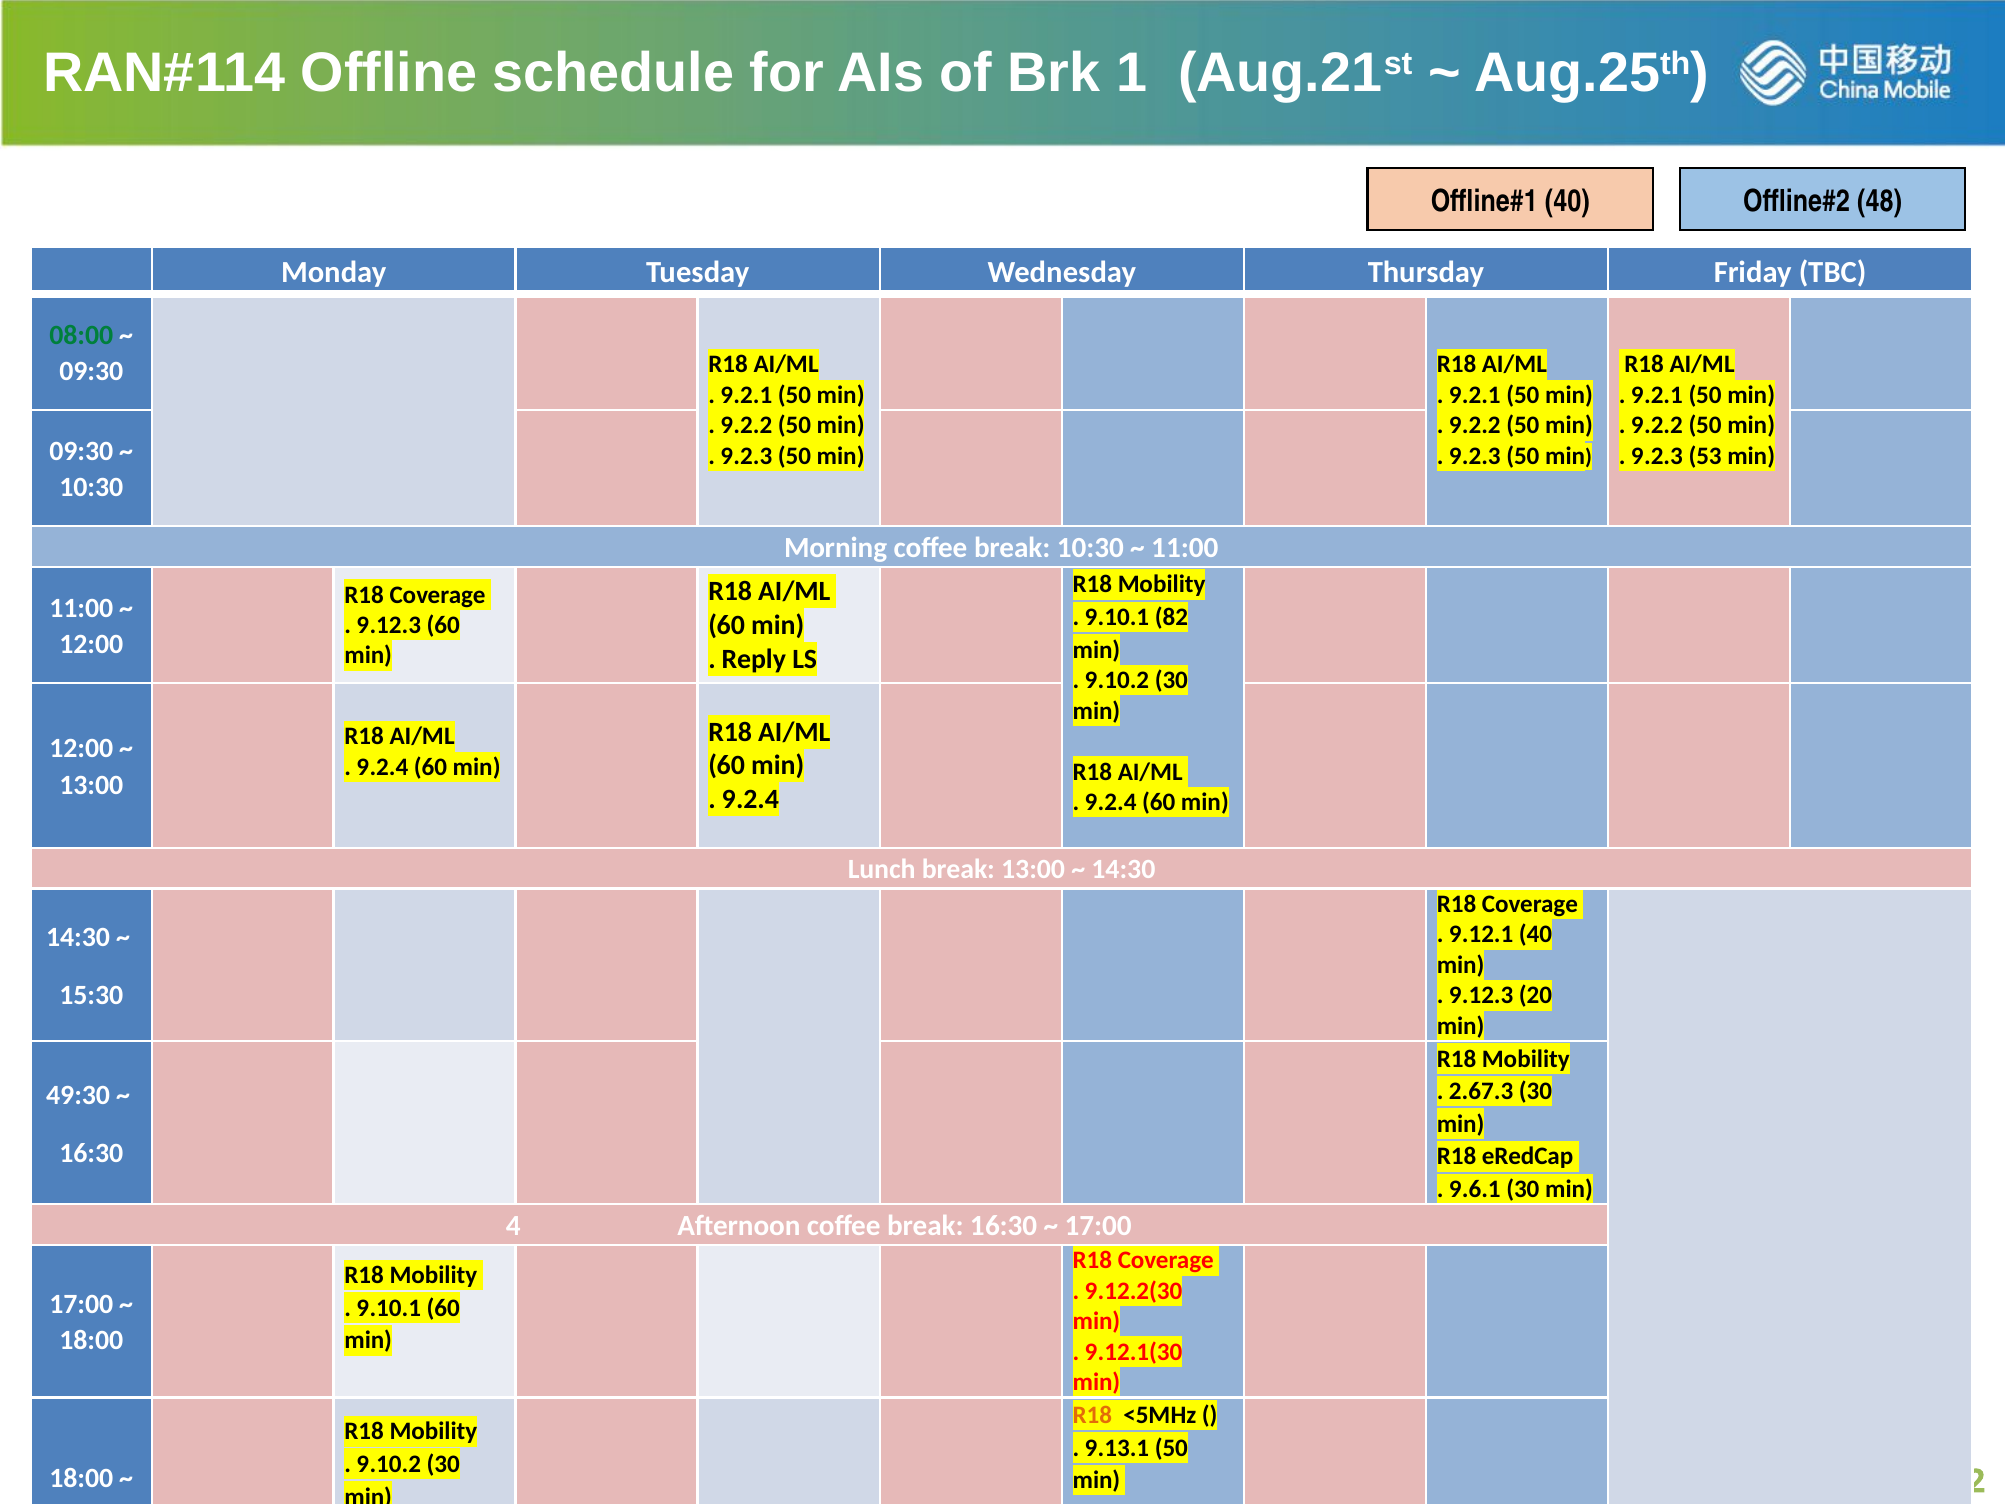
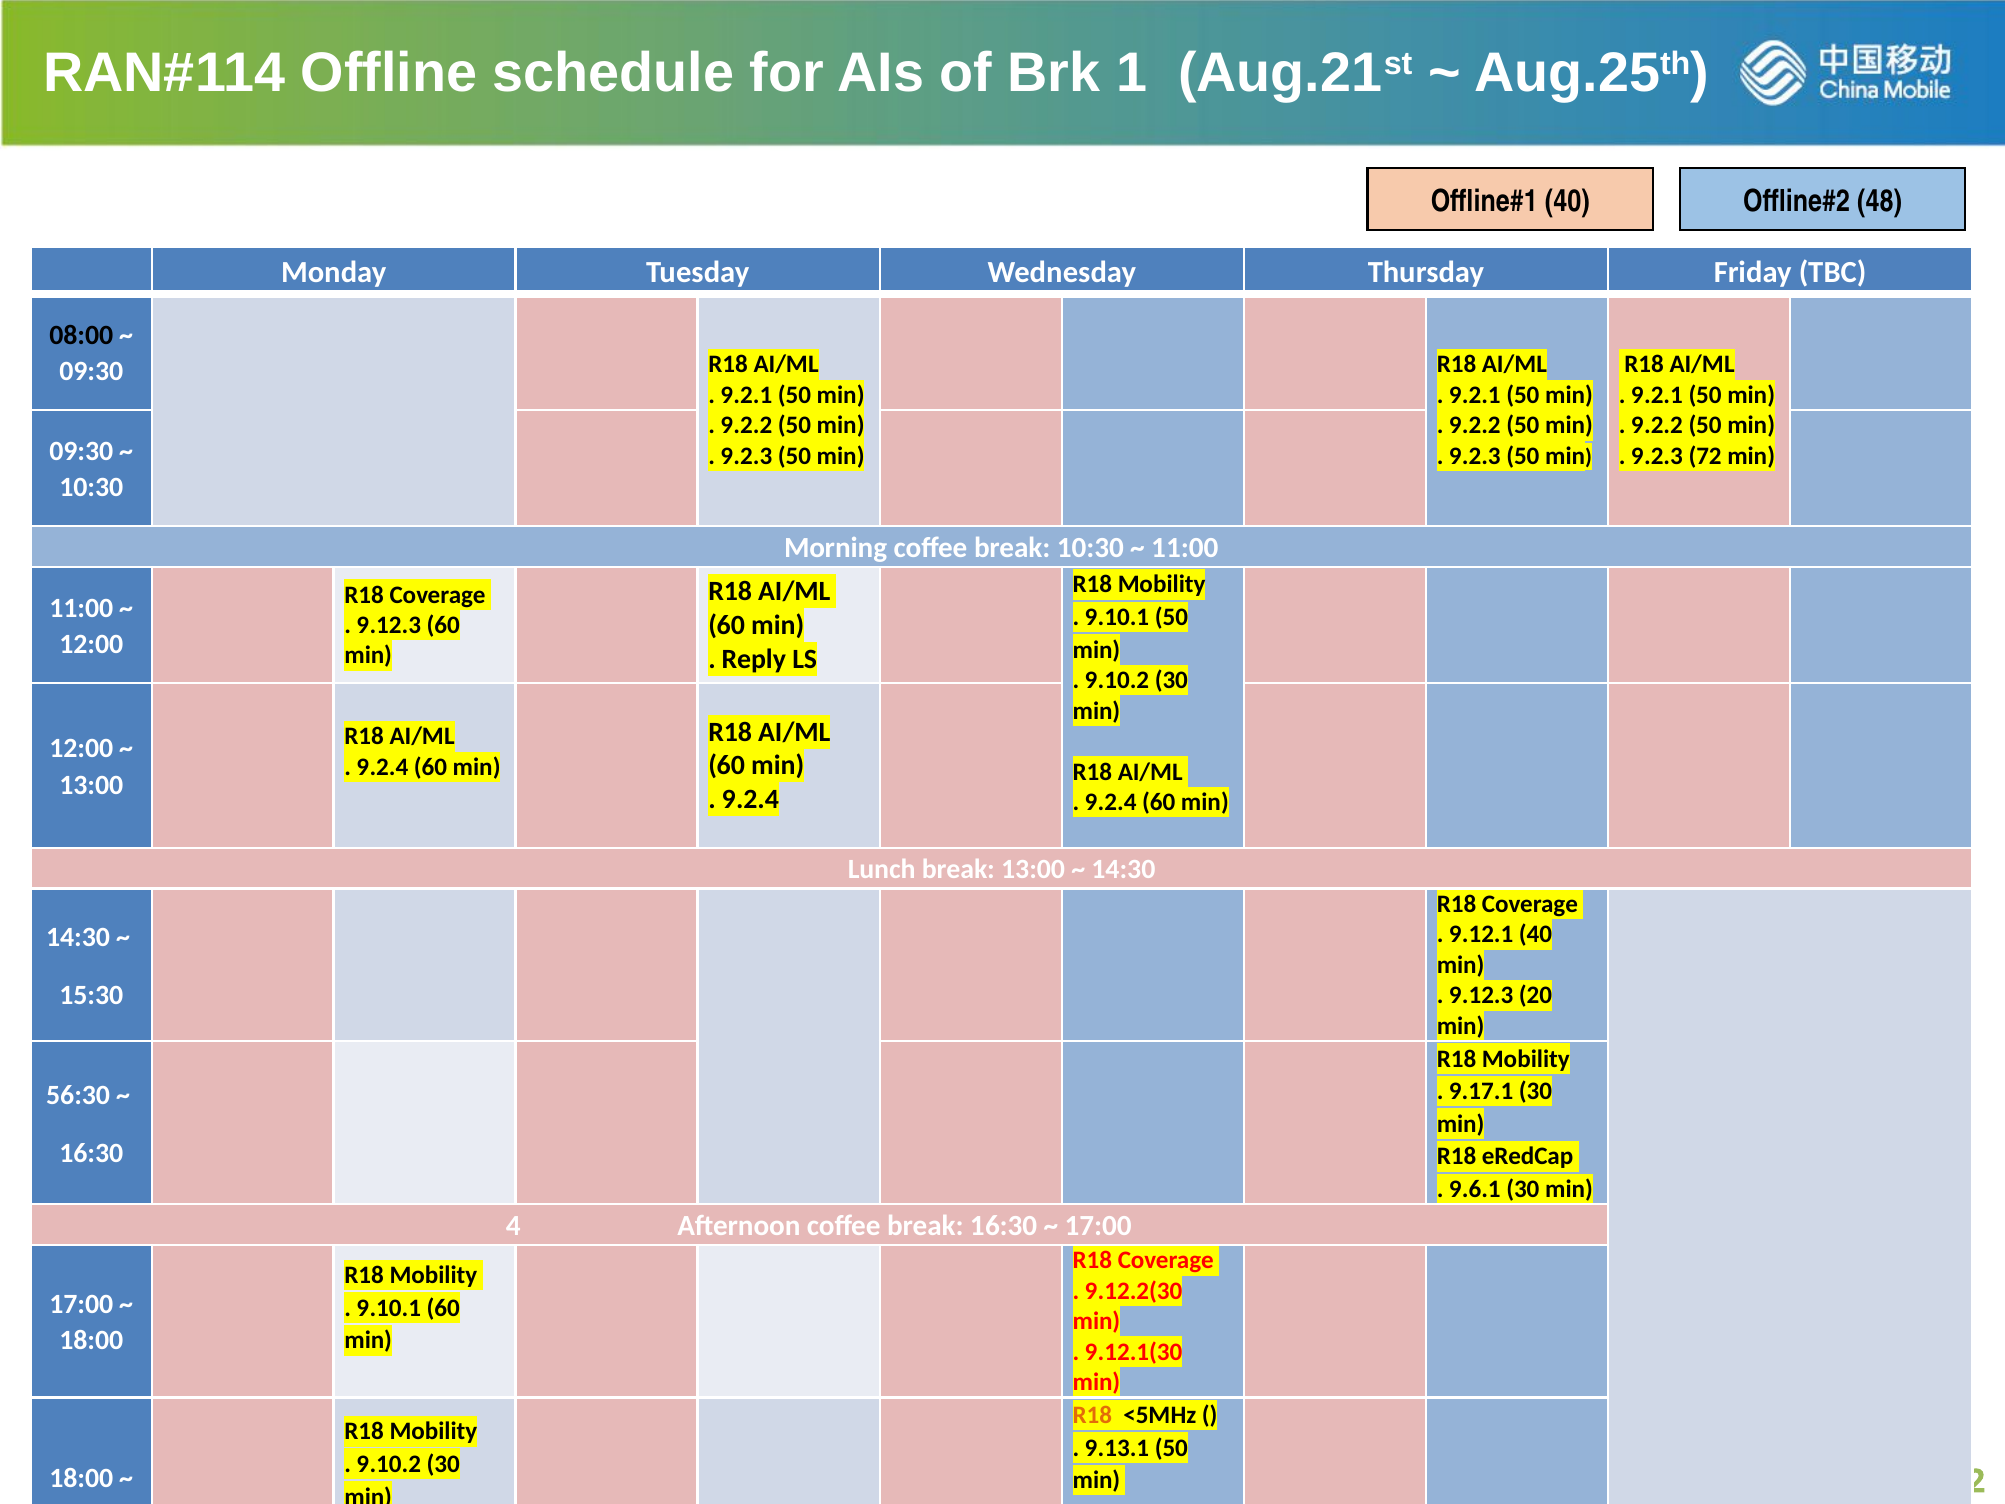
08:00 colour: green -> black
53: 53 -> 72
9.10.1 82: 82 -> 50
2.67.3: 2.67.3 -> 9.17.1
49:30: 49:30 -> 56:30
